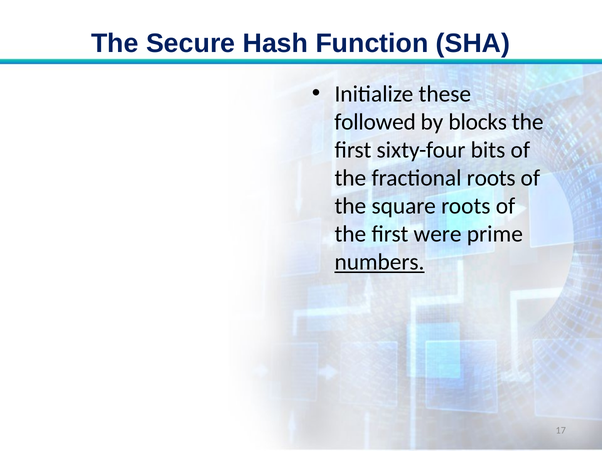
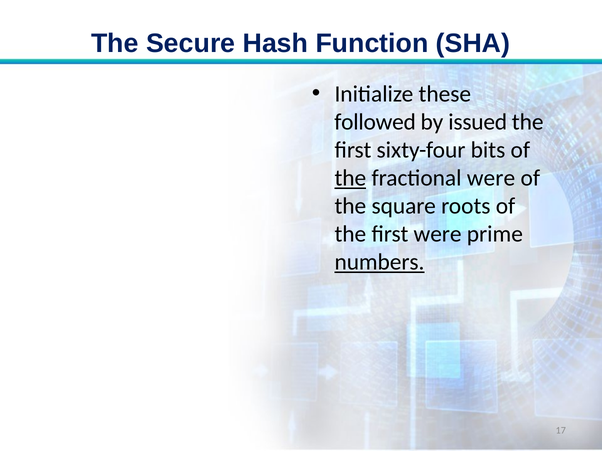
blocks: blocks -> issued
the at (350, 178) underline: none -> present
fractional roots: roots -> were
